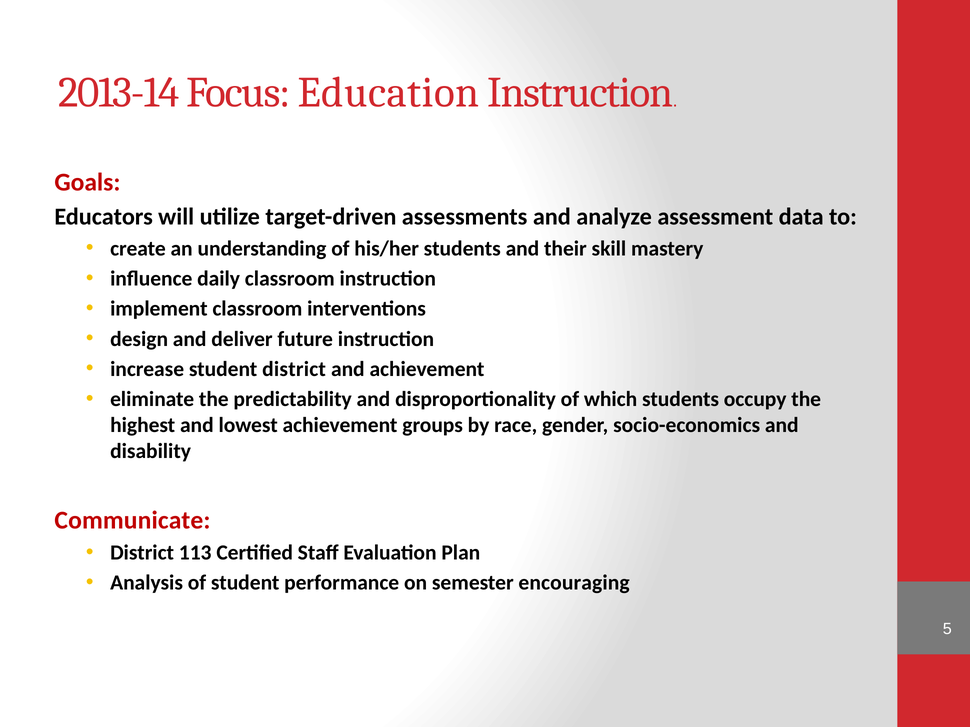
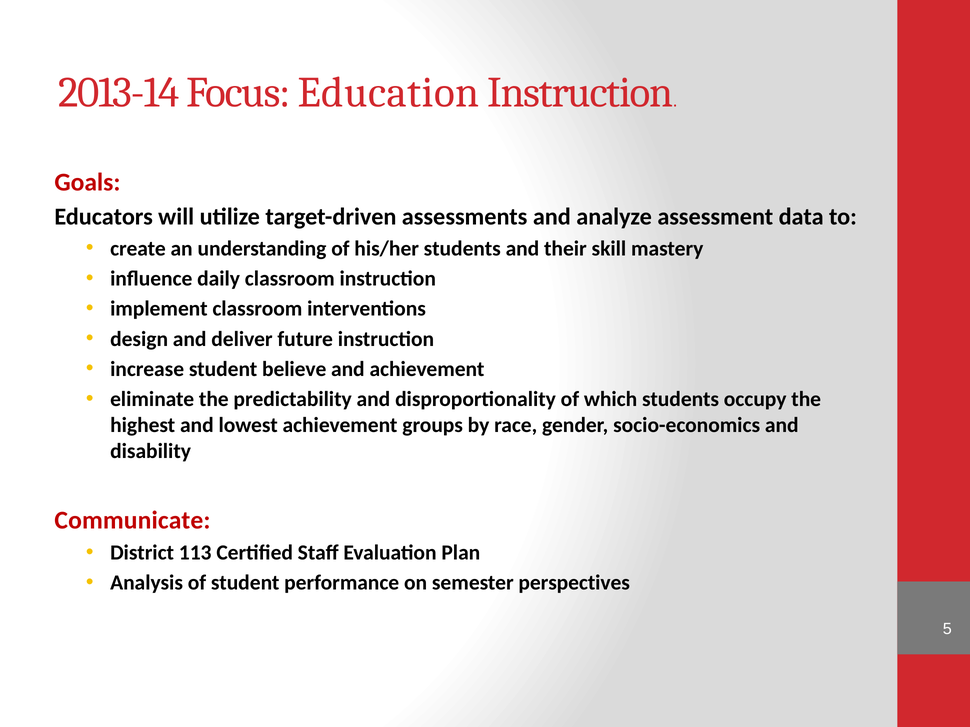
student district: district -> believe
encouraging: encouraging -> perspectives
